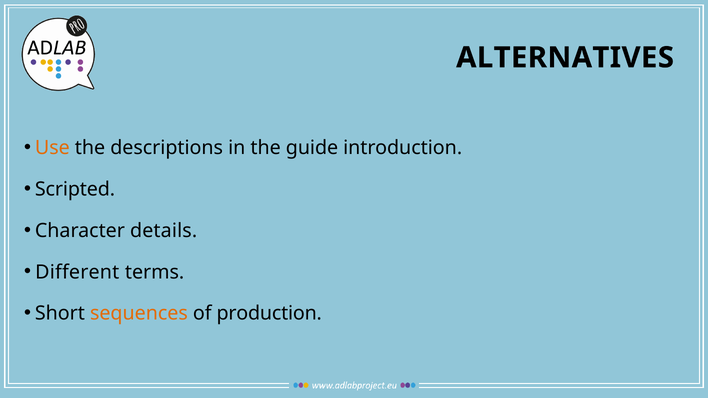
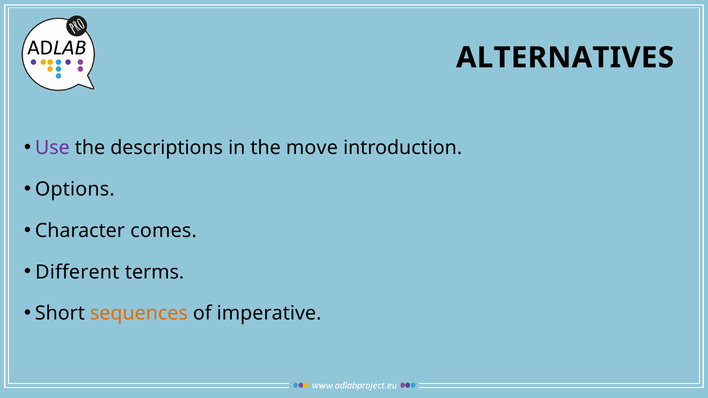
Use colour: orange -> purple
guide: guide -> move
Scripted: Scripted -> Options
details: details -> comes
production: production -> imperative
